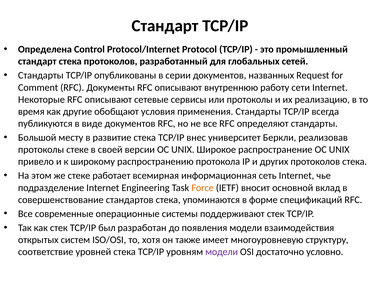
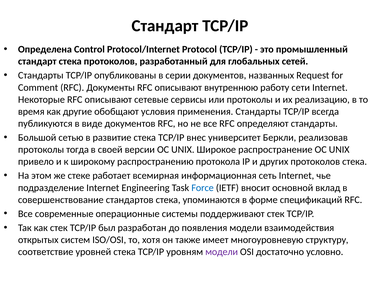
месту: месту -> сетью
протоколы стеке: стеке -> тогда
Force colour: orange -> blue
